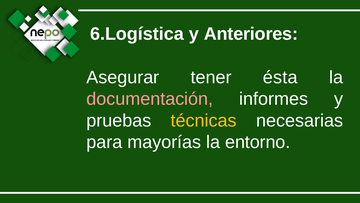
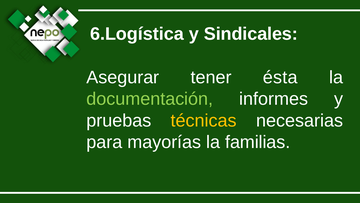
Anteriores: Anteriores -> Sindicales
documentación colour: pink -> light green
entorno: entorno -> familias
